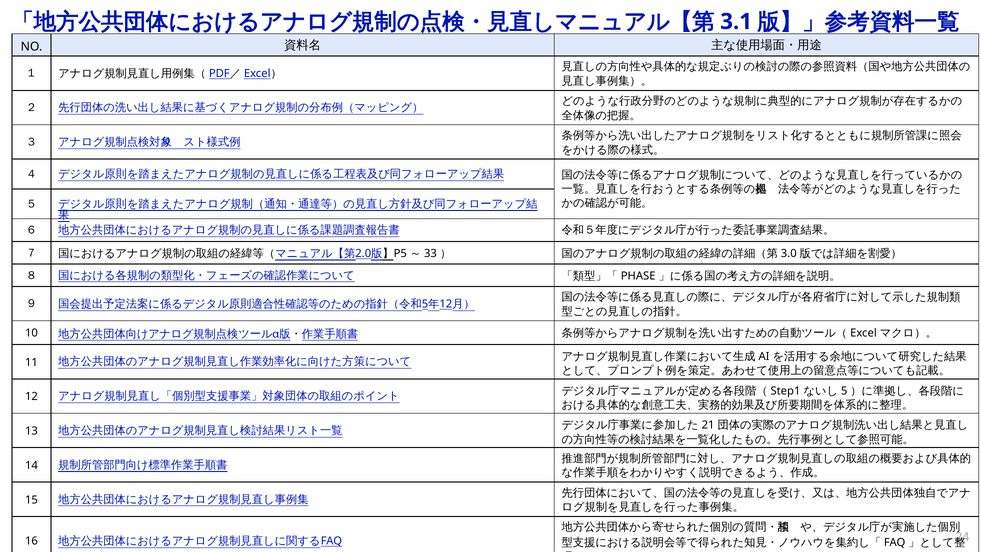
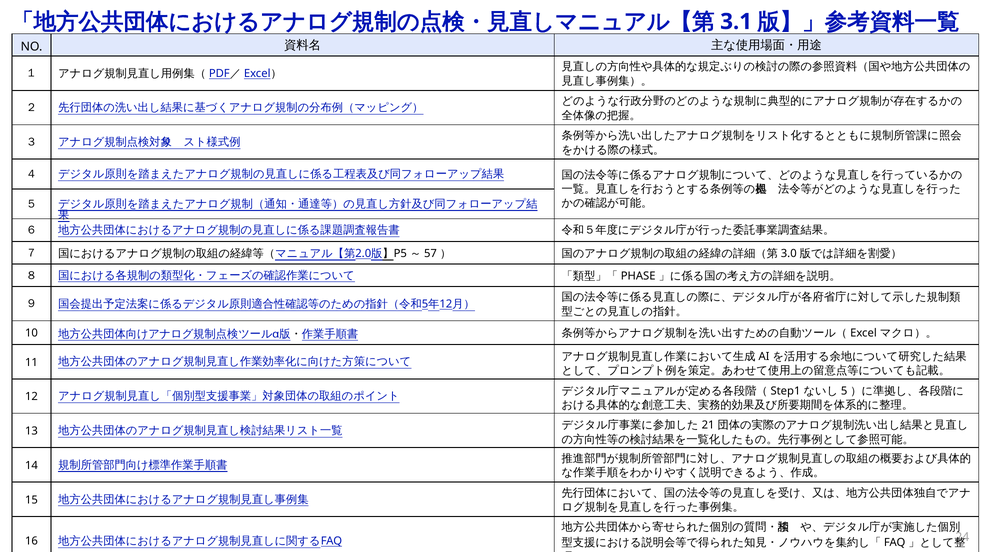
33: 33 -> 57
